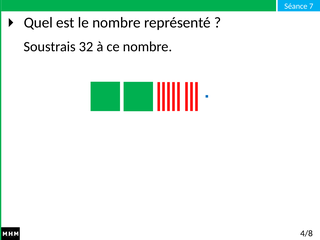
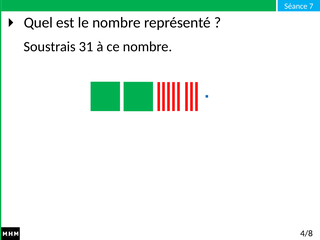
32: 32 -> 31
